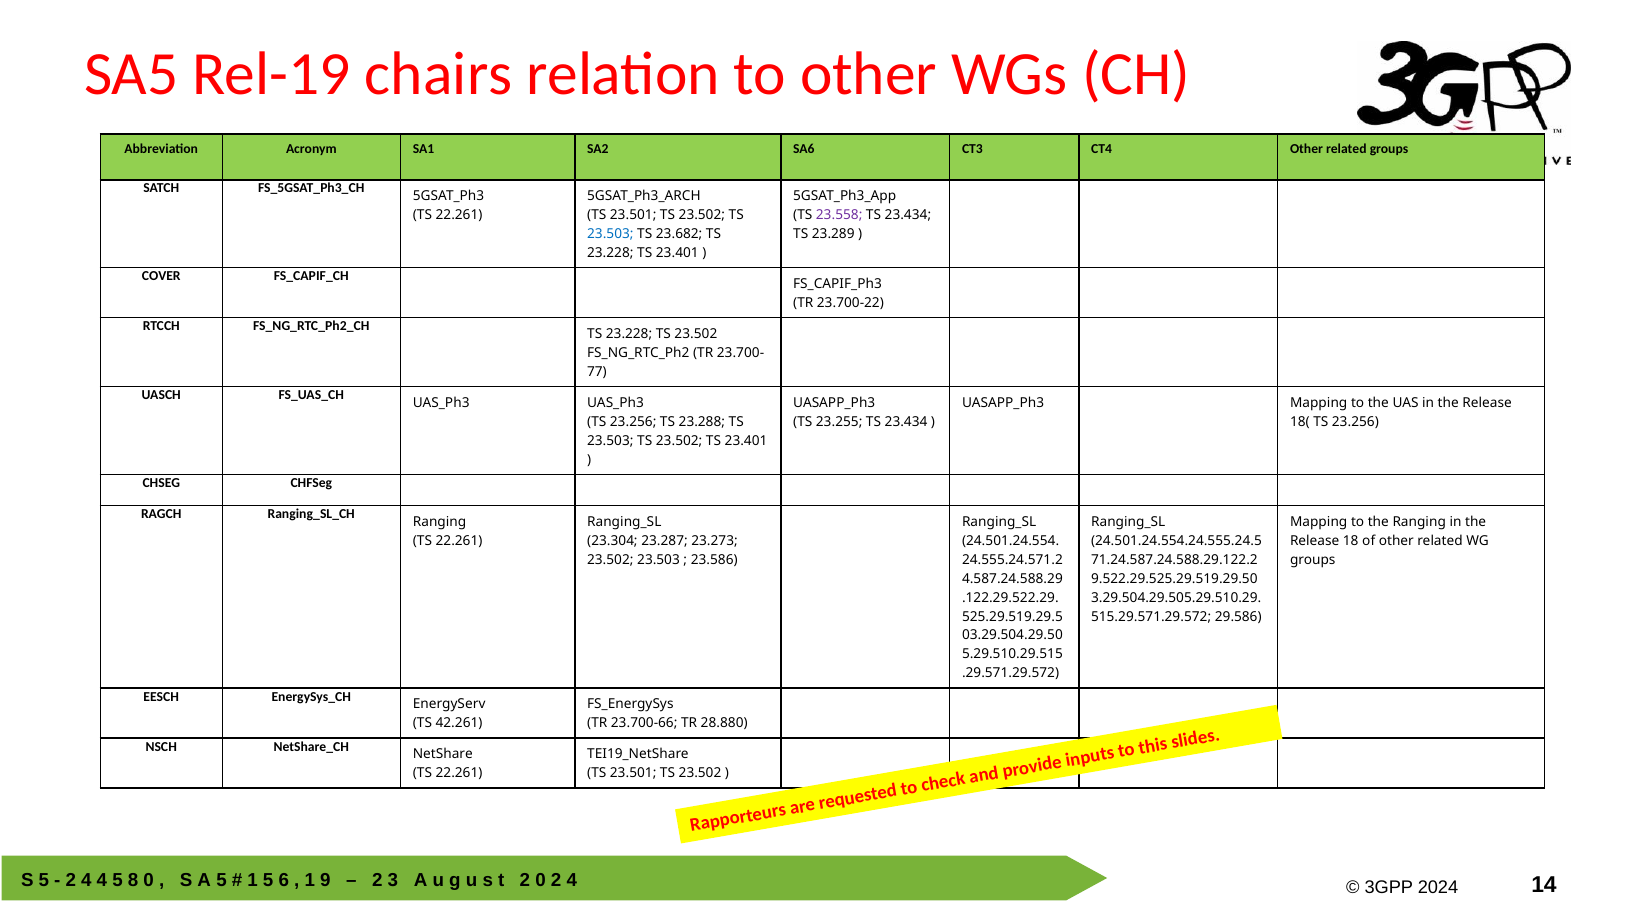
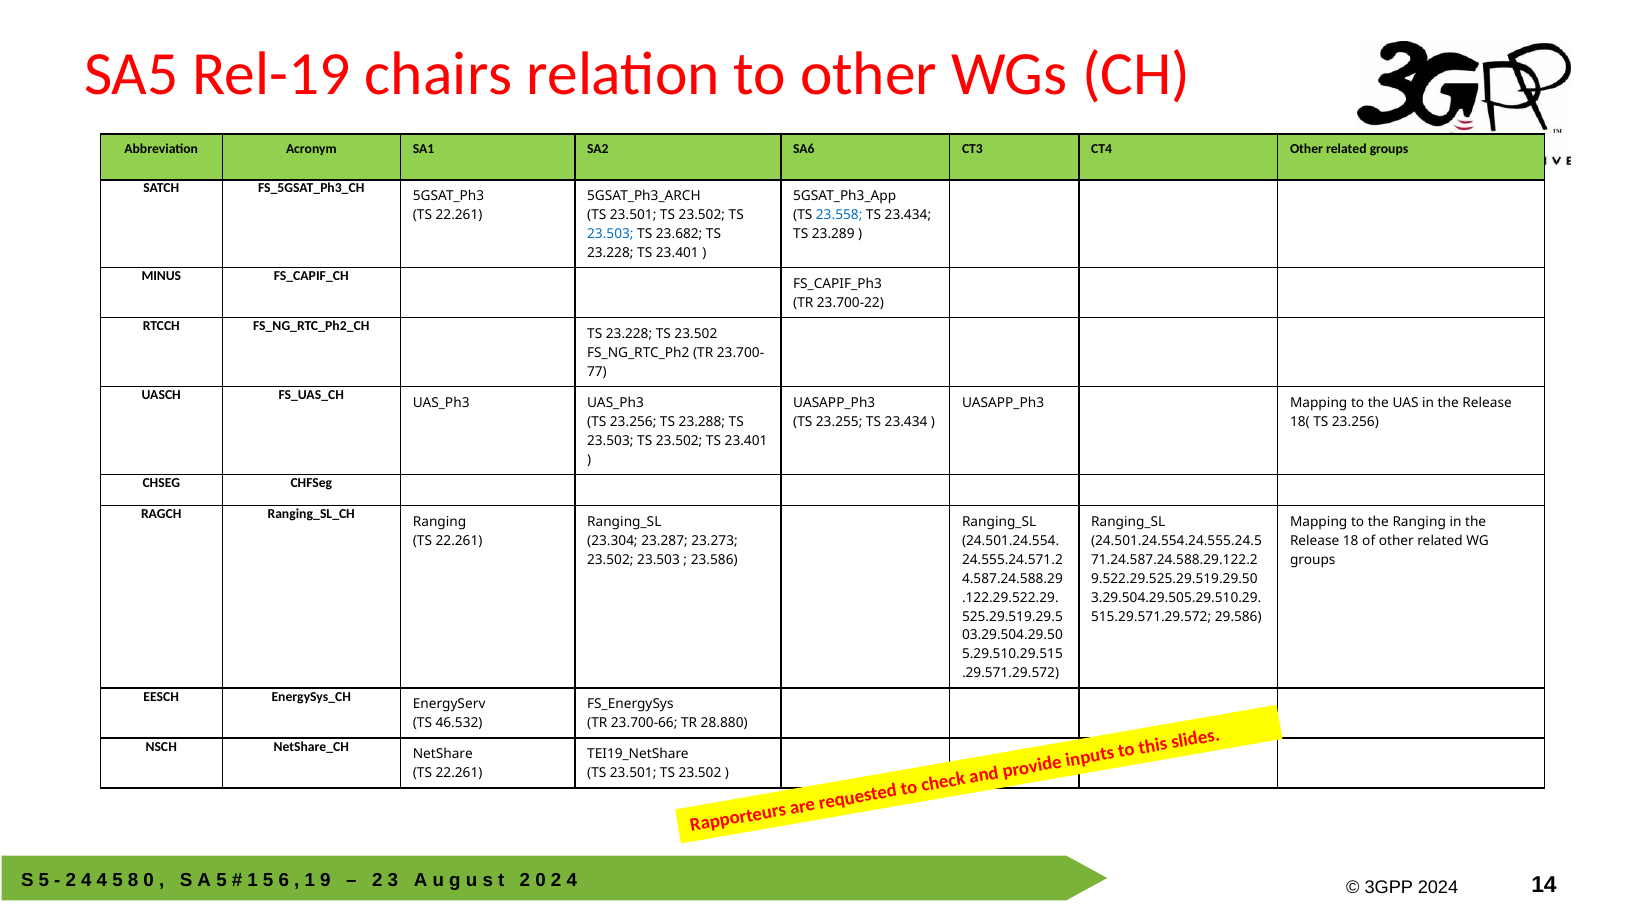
23.558 colour: purple -> blue
COVER: COVER -> MINUS
42.261: 42.261 -> 46.532
